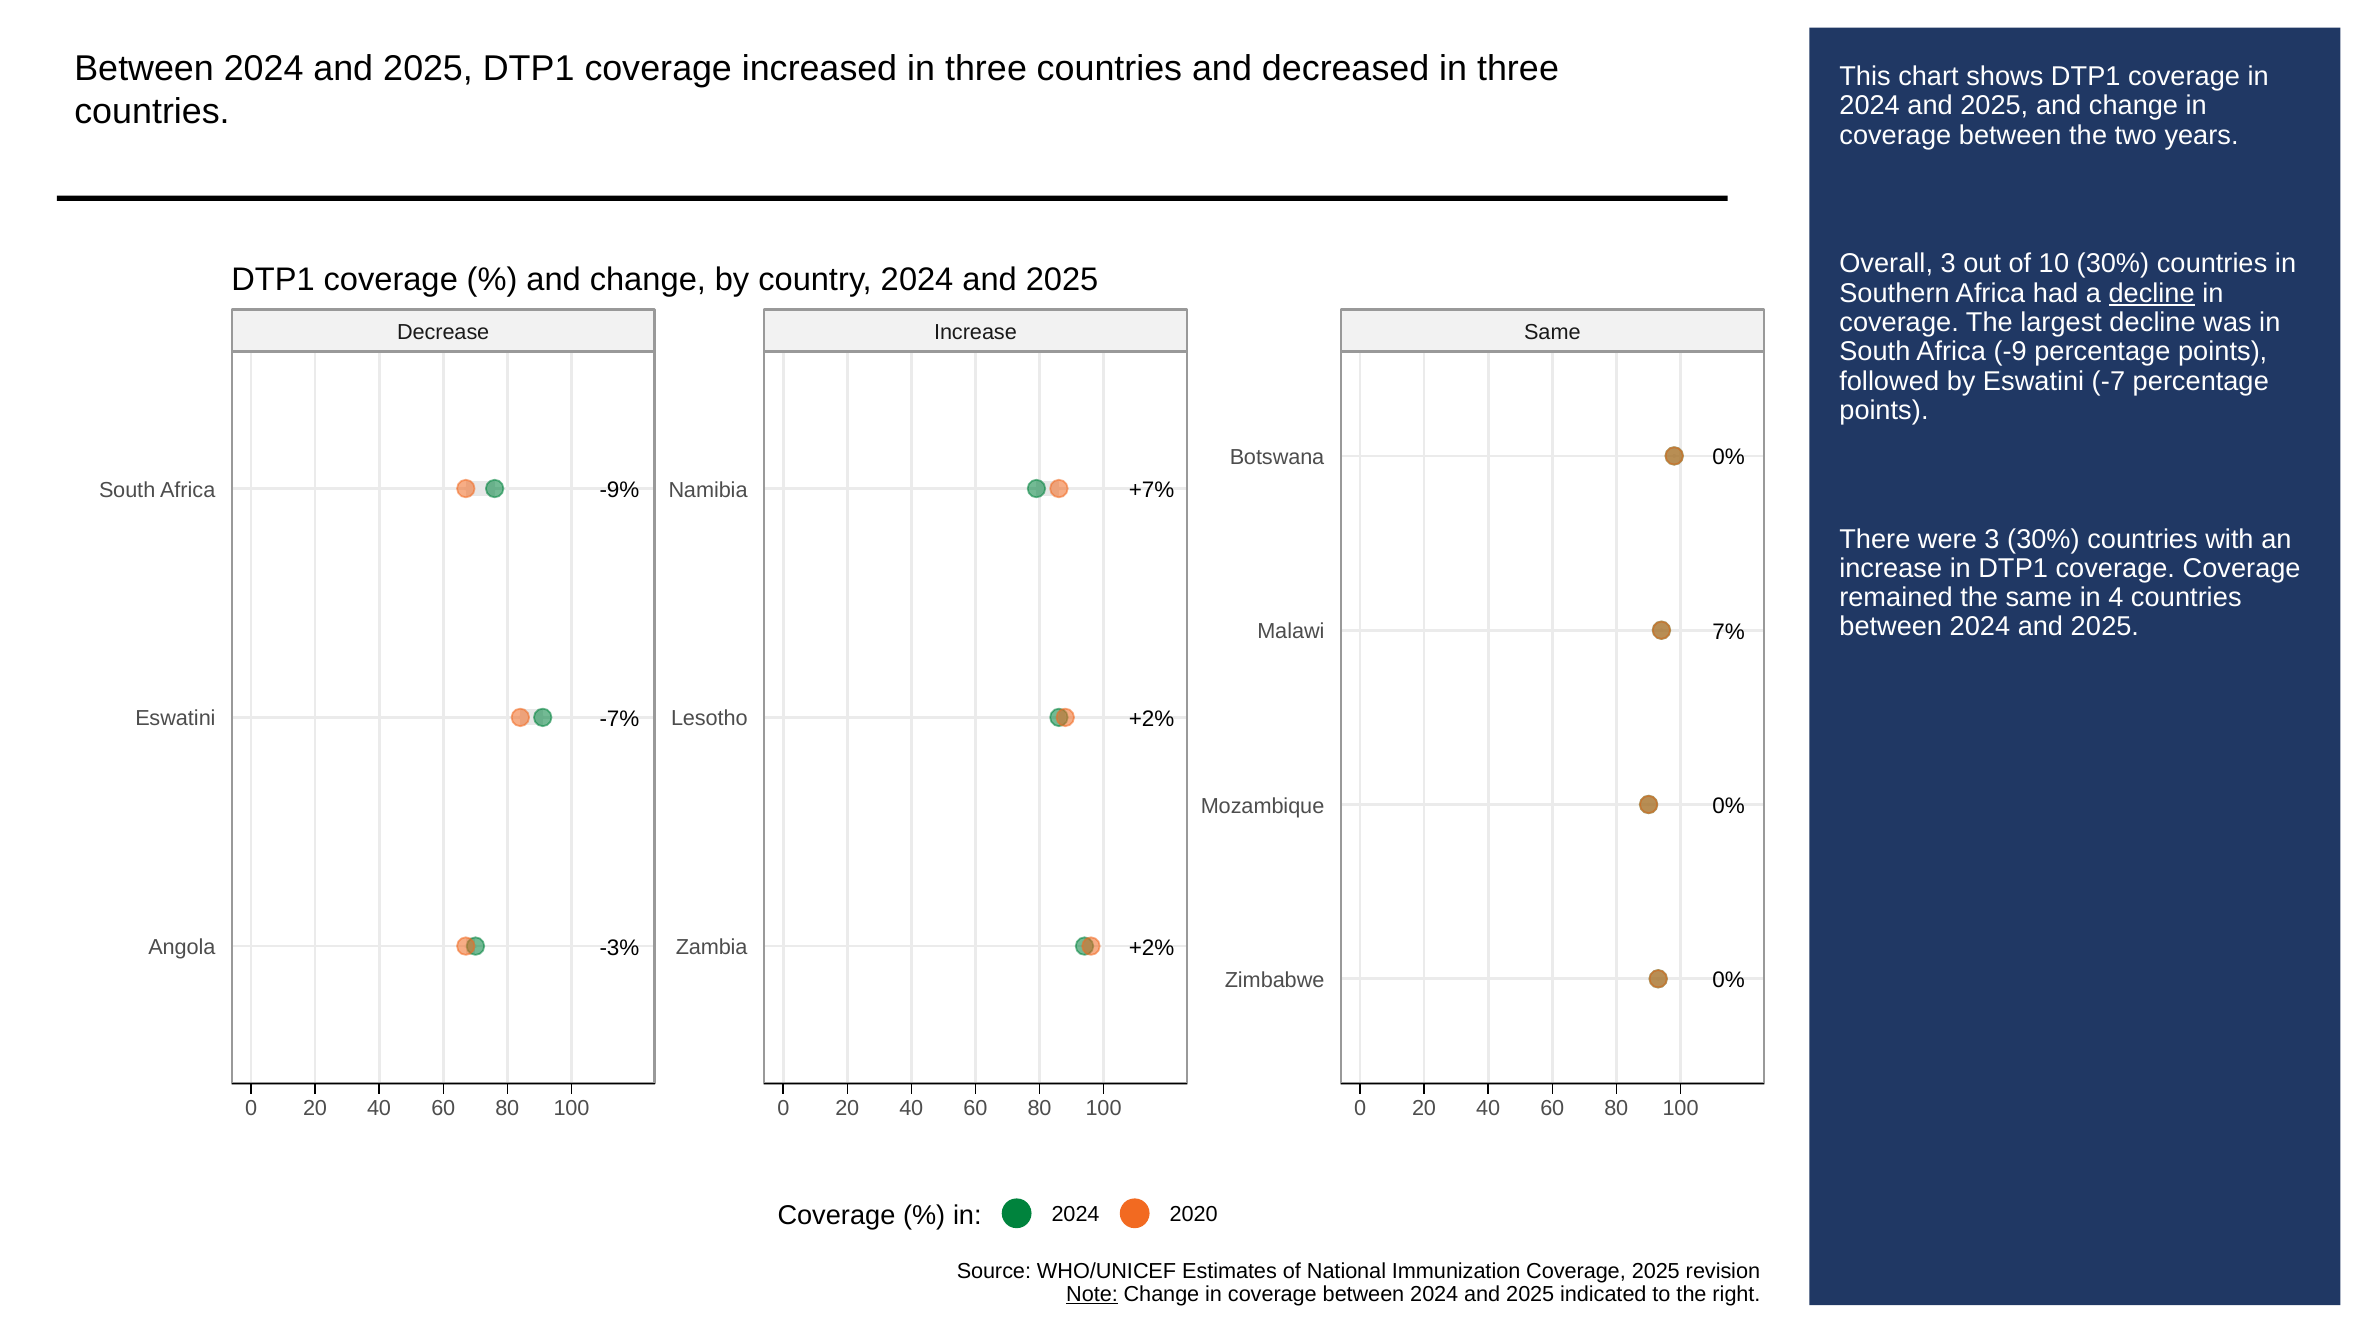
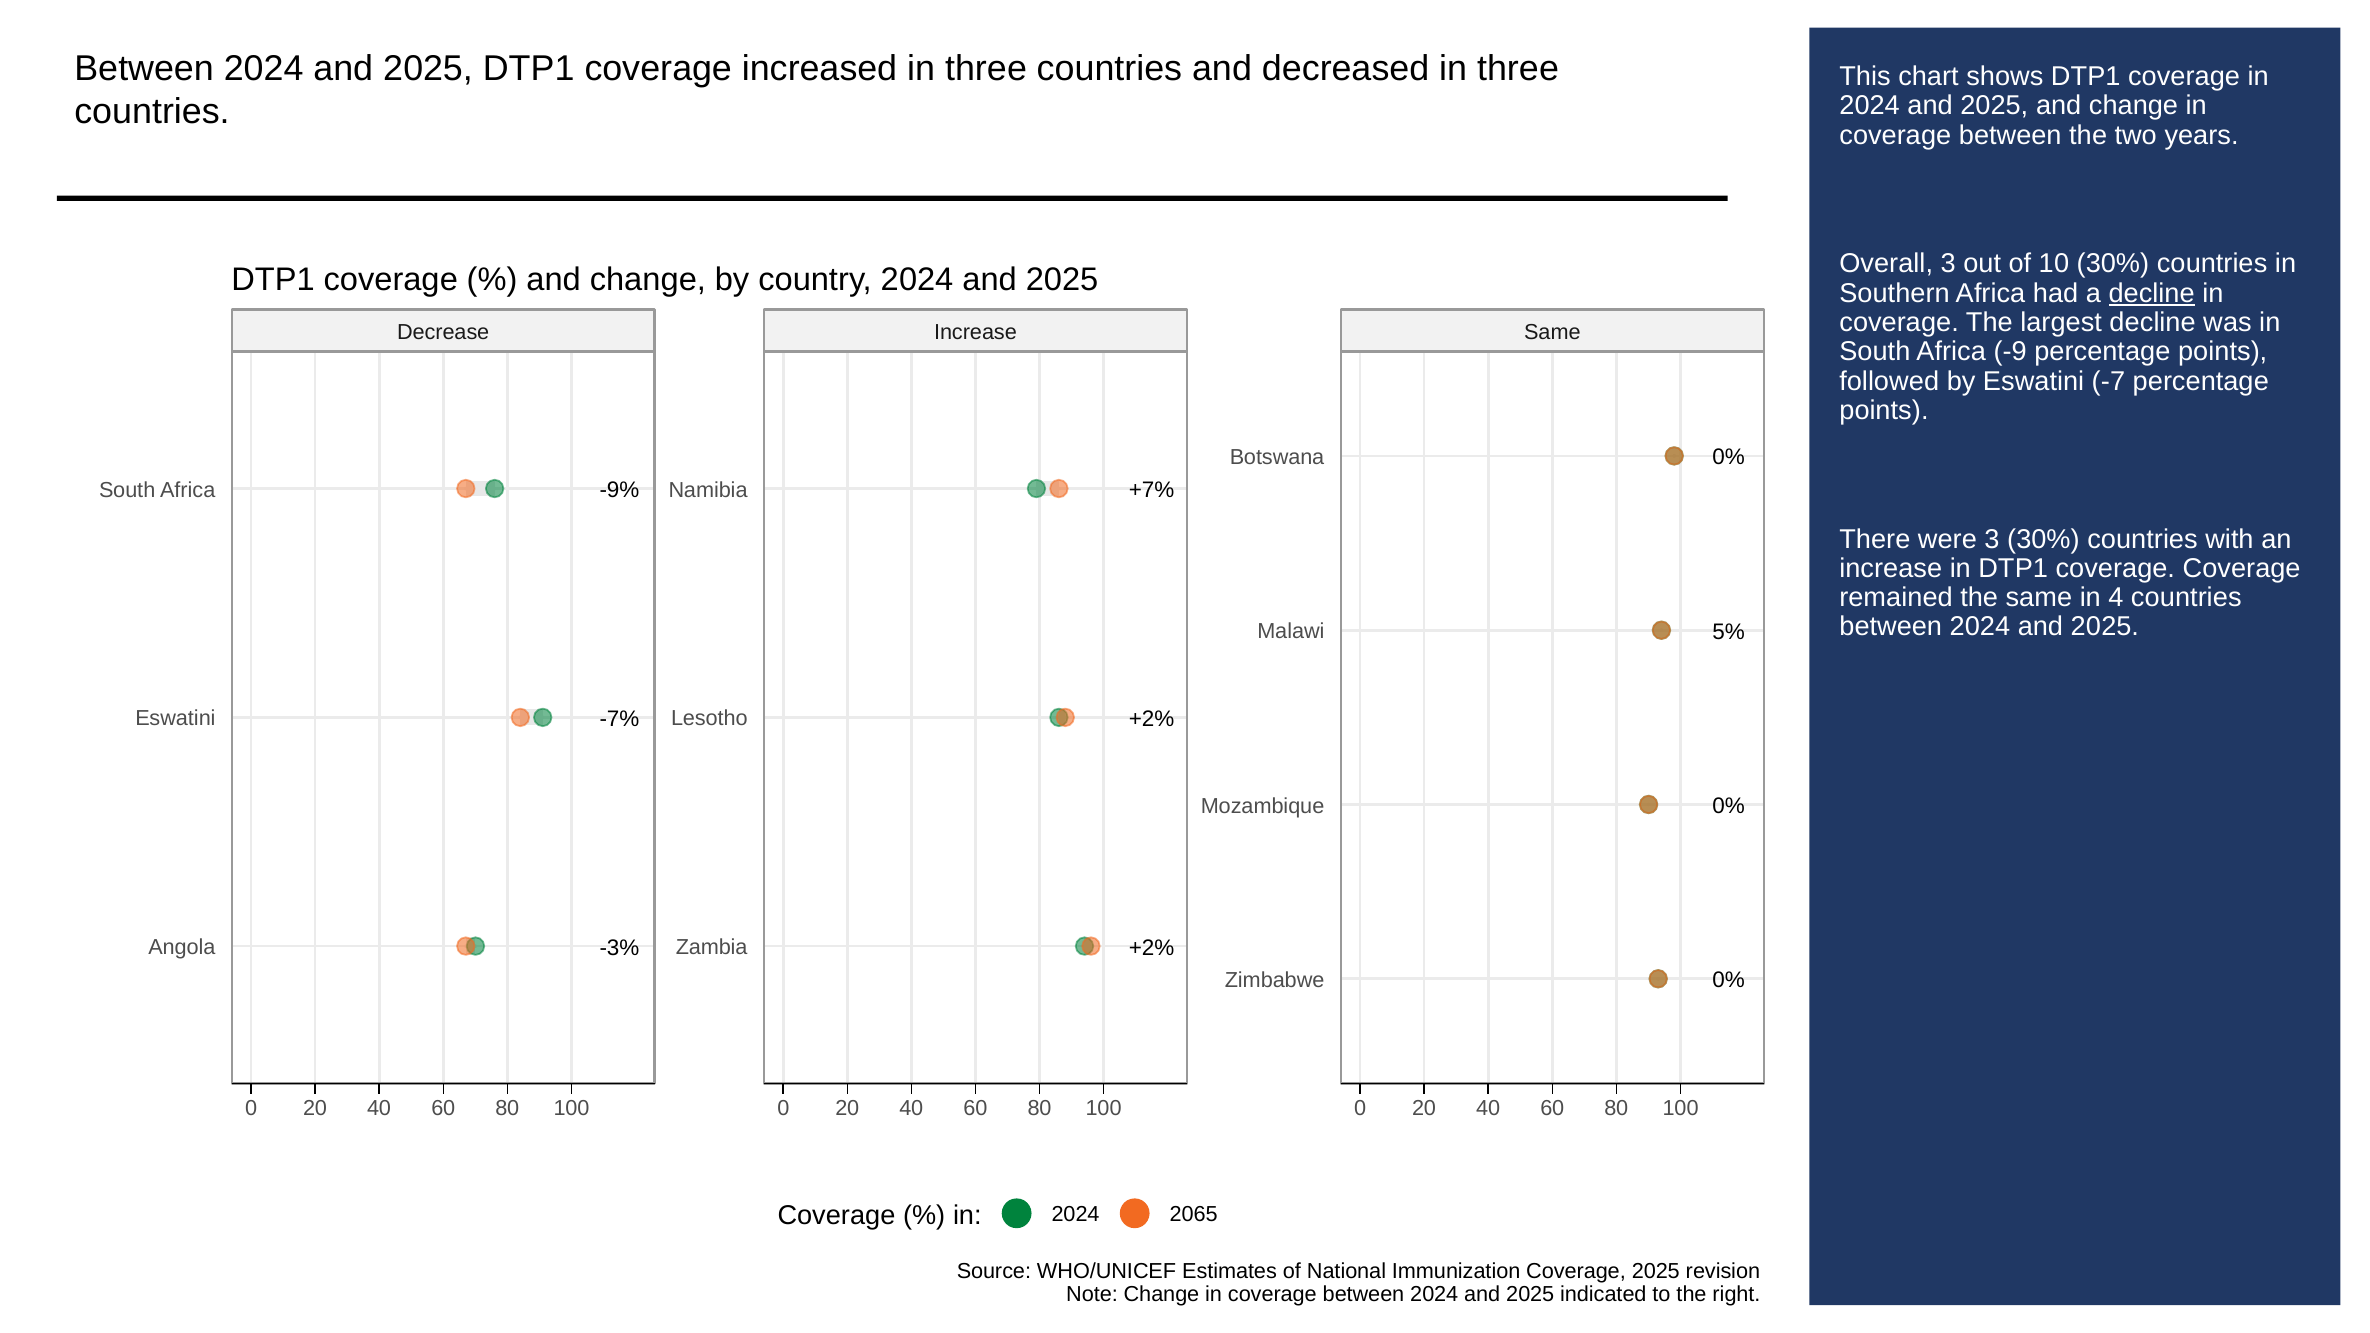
7%: 7% -> 5%
2020: 2020 -> 2065
Note underline: present -> none
